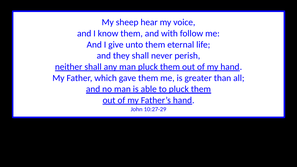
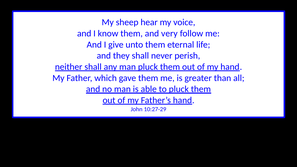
with: with -> very
